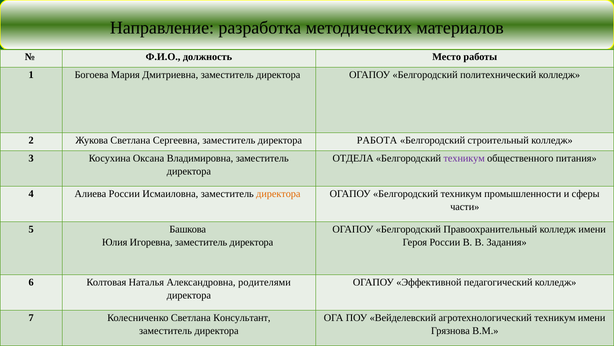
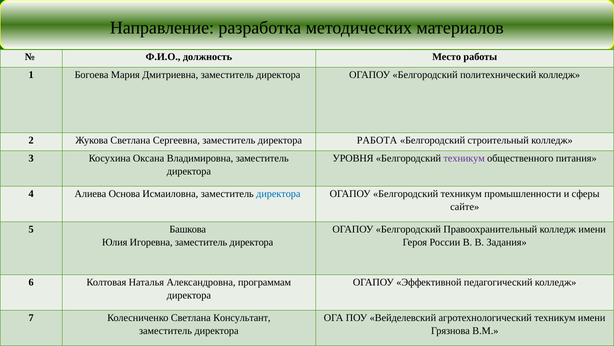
ОТДЕЛА: ОТДЕЛА -> УРОВНЯ
Алиева России: России -> Основа
директора at (278, 193) colour: orange -> blue
части: части -> сайте
родителями: родителями -> программам
